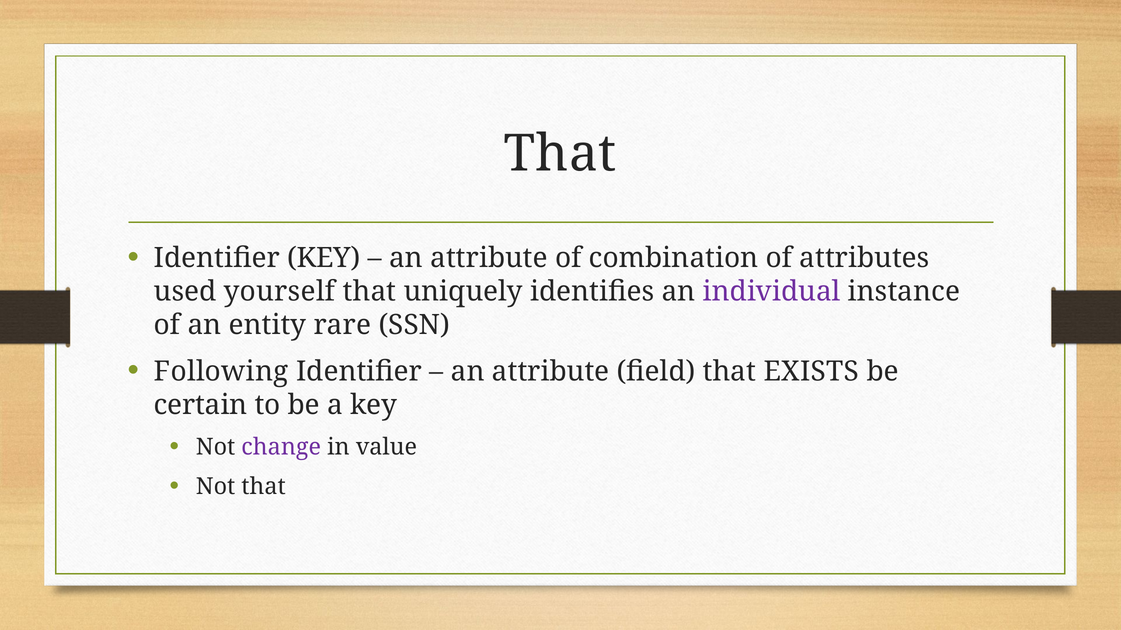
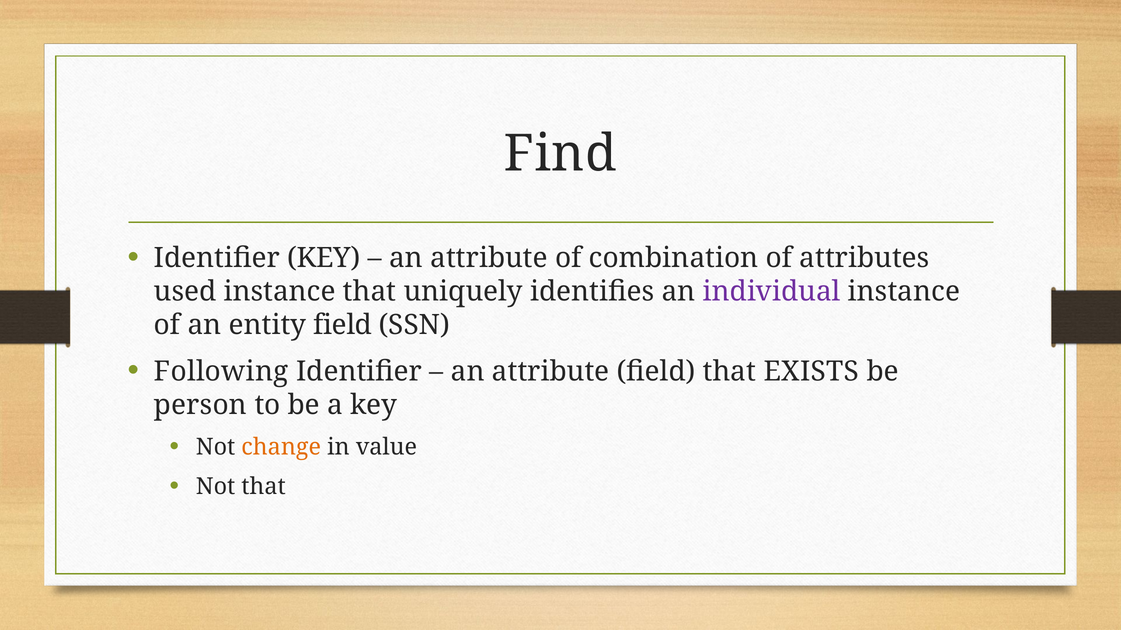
That at (560, 154): That -> Find
used yourself: yourself -> instance
entity rare: rare -> field
certain: certain -> person
change colour: purple -> orange
